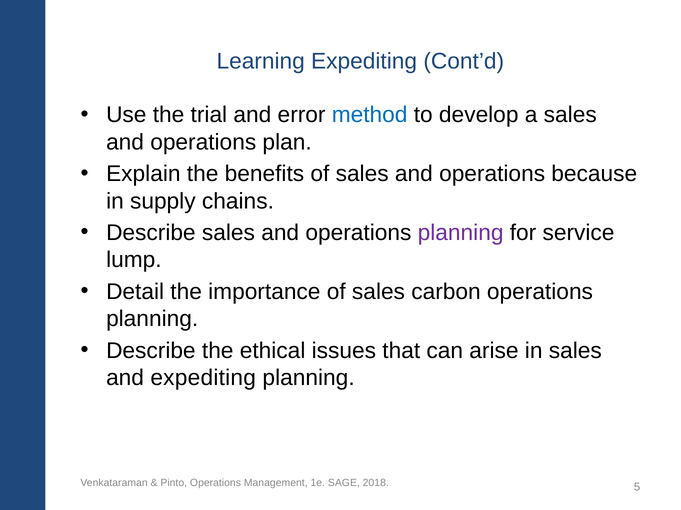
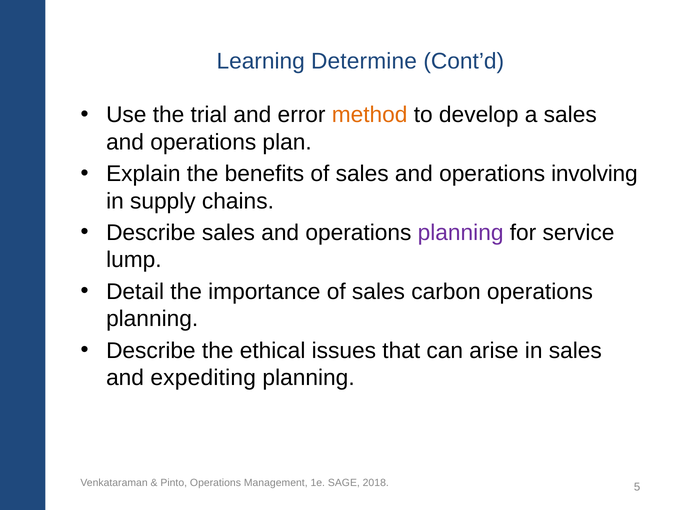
Learning Expediting: Expediting -> Determine
method colour: blue -> orange
because: because -> involving
